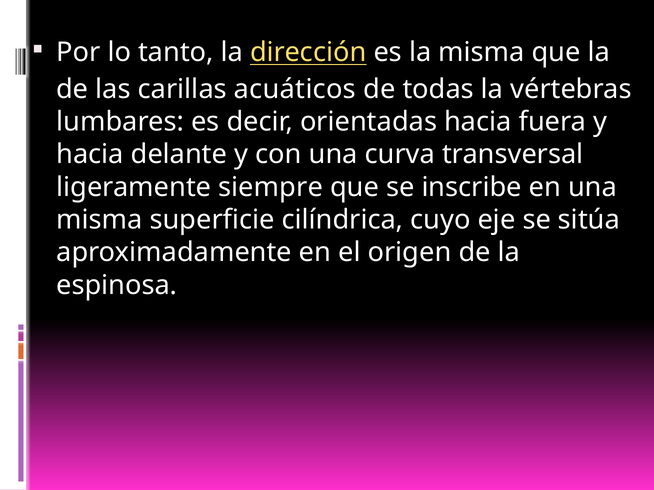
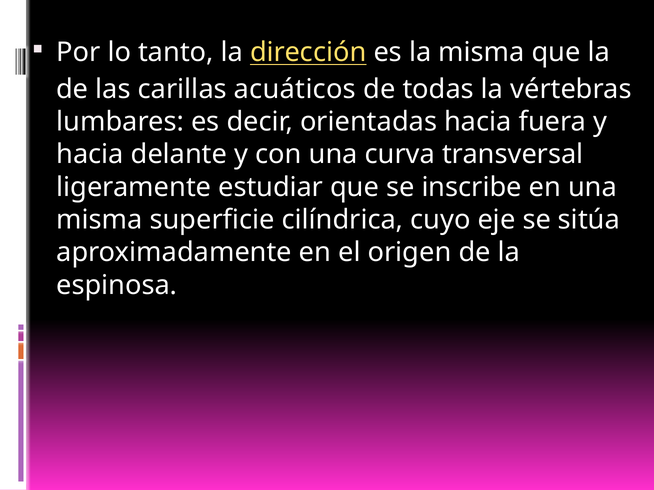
siempre: siempre -> estudiar
